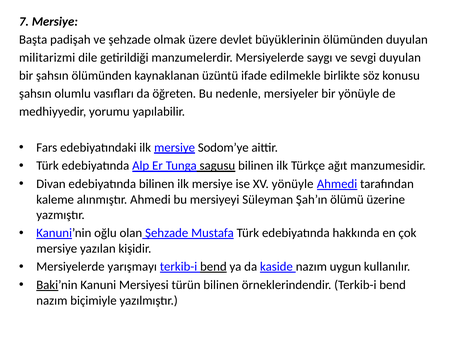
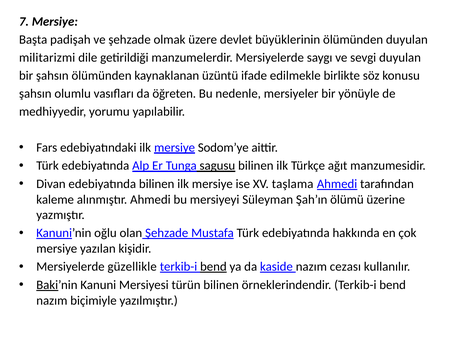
XV yönüyle: yönüyle -> taşlama
yarışmayı: yarışmayı -> güzellikle
uygun: uygun -> cezası
